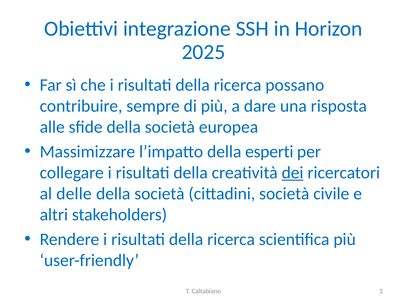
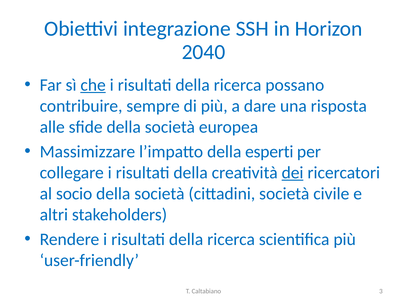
2025: 2025 -> 2040
che underline: none -> present
delle: delle -> socio
